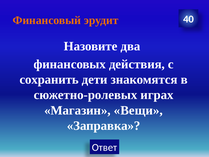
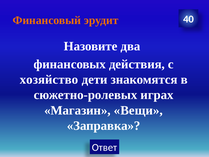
сохранить: сохранить -> хозяйство
